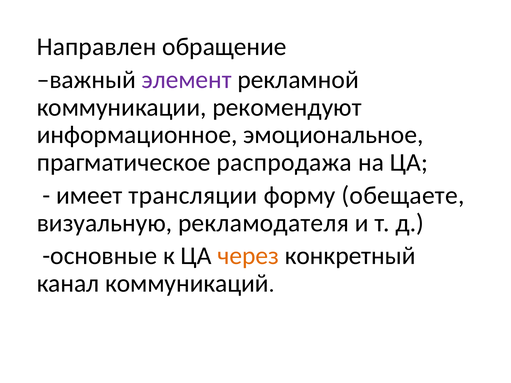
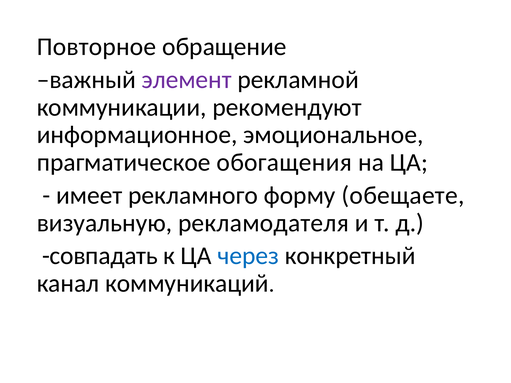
Направлен: Направлен -> Повторное
распродажа: распродажа -> обогащения
трансляции: трансляции -> рекламного
основные: основные -> совпадать
через colour: orange -> blue
